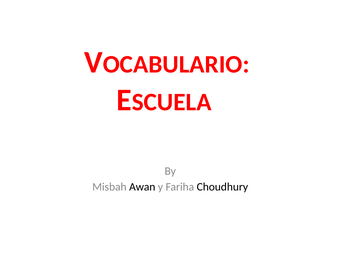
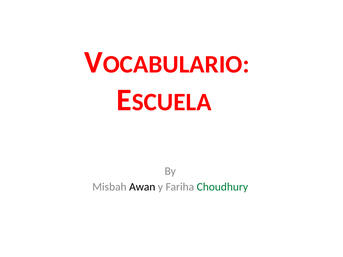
Choudhury colour: black -> green
